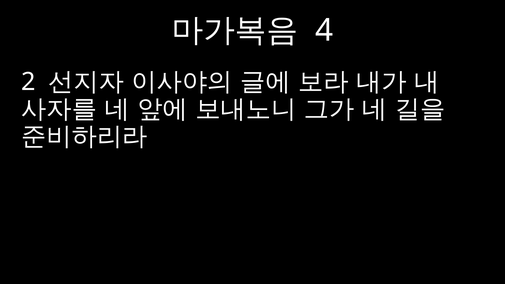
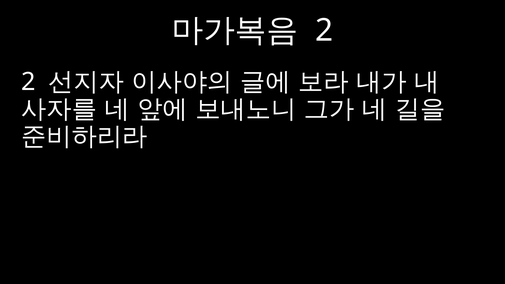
4 at (324, 30): 4 -> 2
